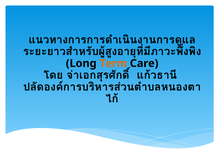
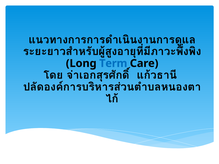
Term colour: orange -> blue
